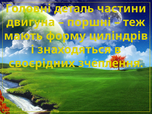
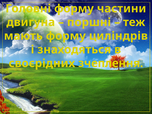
Головні деталь: деталь -> форму
